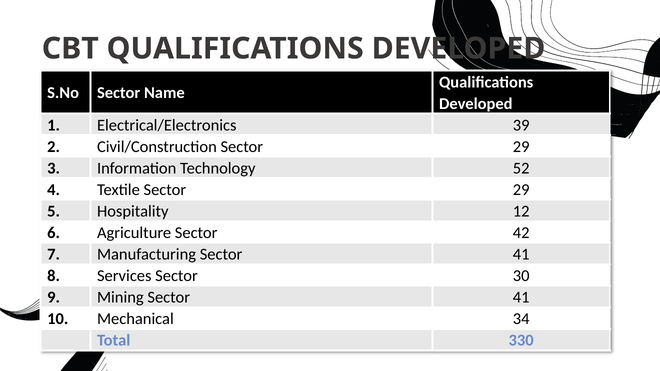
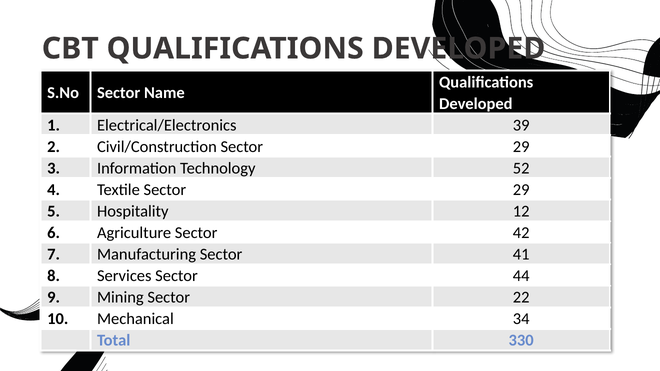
30: 30 -> 44
Mining Sector 41: 41 -> 22
